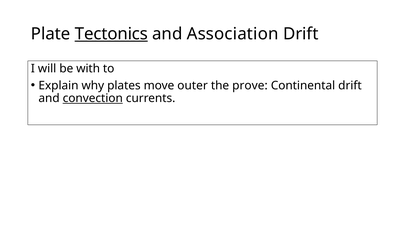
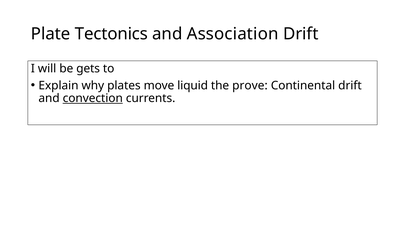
Tectonics underline: present -> none
with: with -> gets
outer: outer -> liquid
